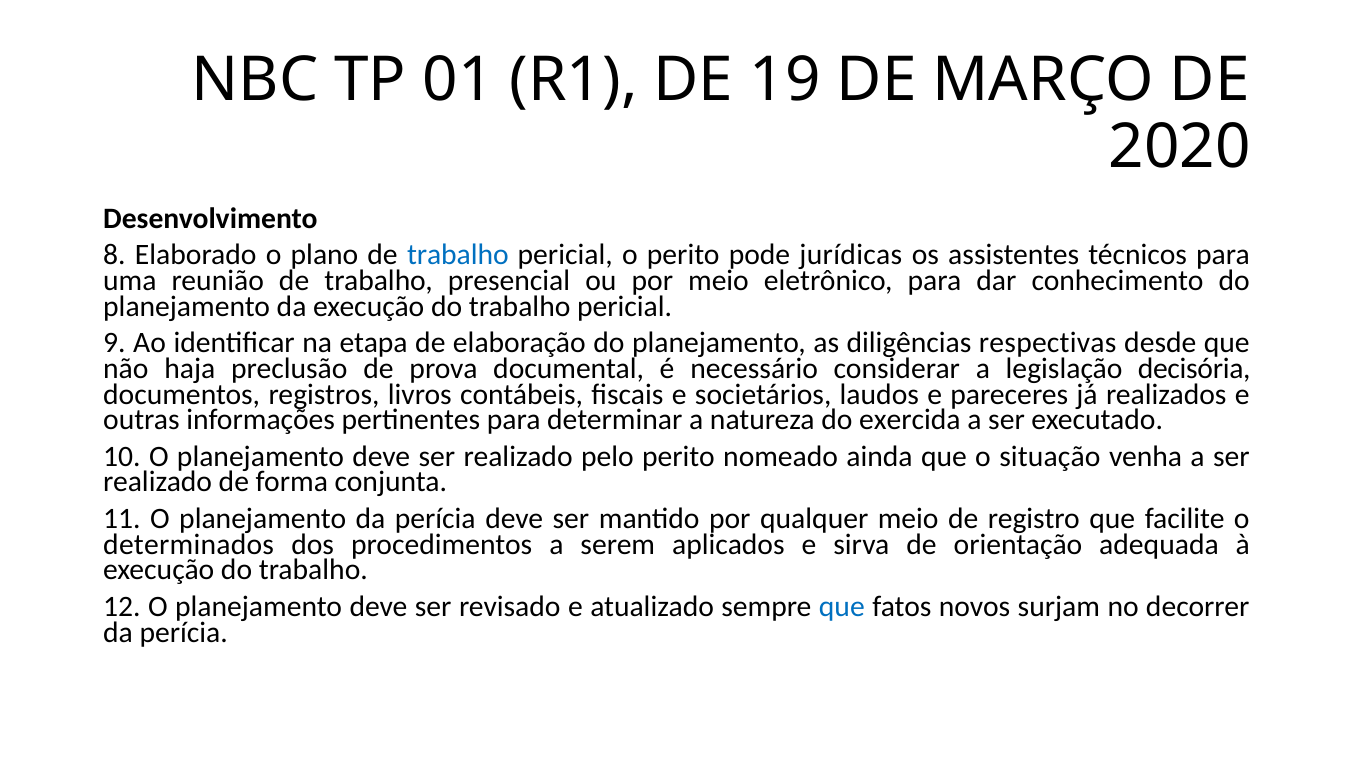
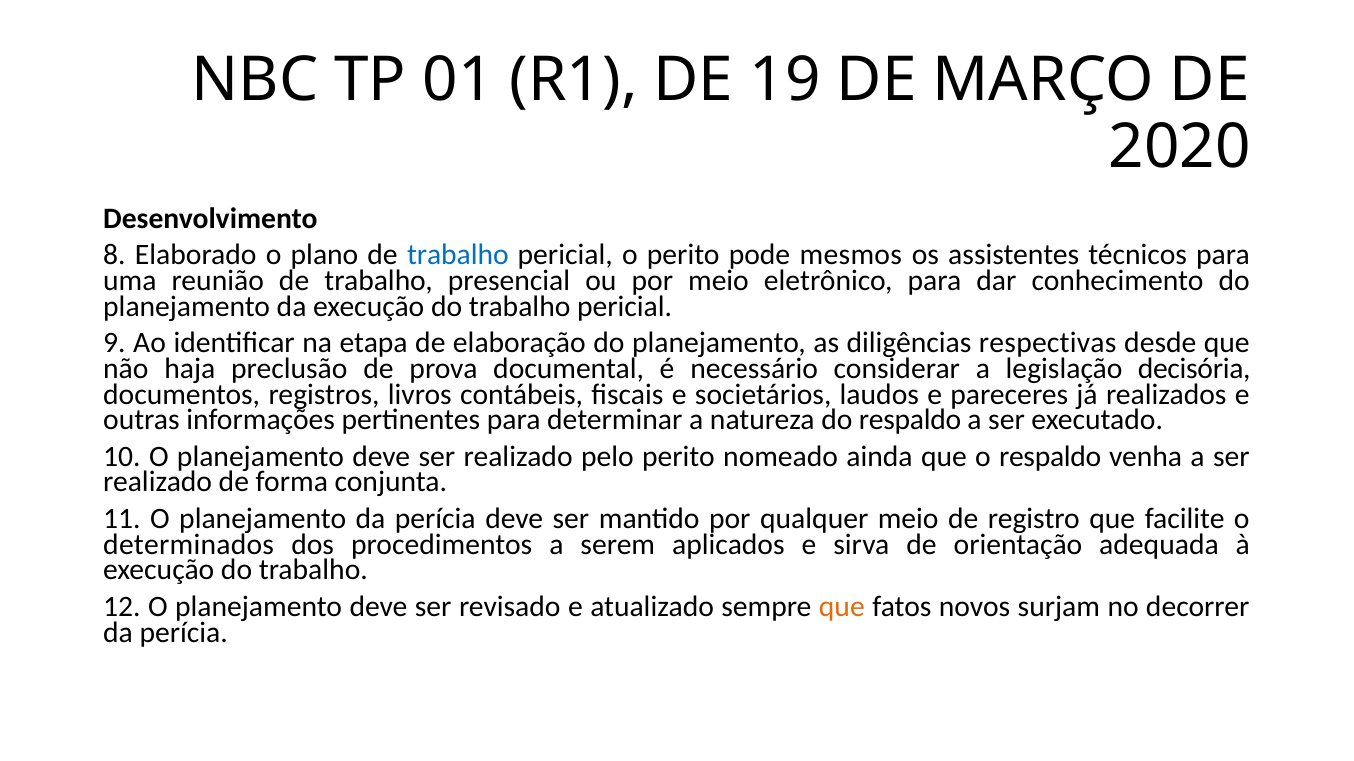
jurídicas: jurídicas -> mesmos
do exercida: exercida -> respaldo
o situação: situação -> respaldo
que at (842, 608) colour: blue -> orange
